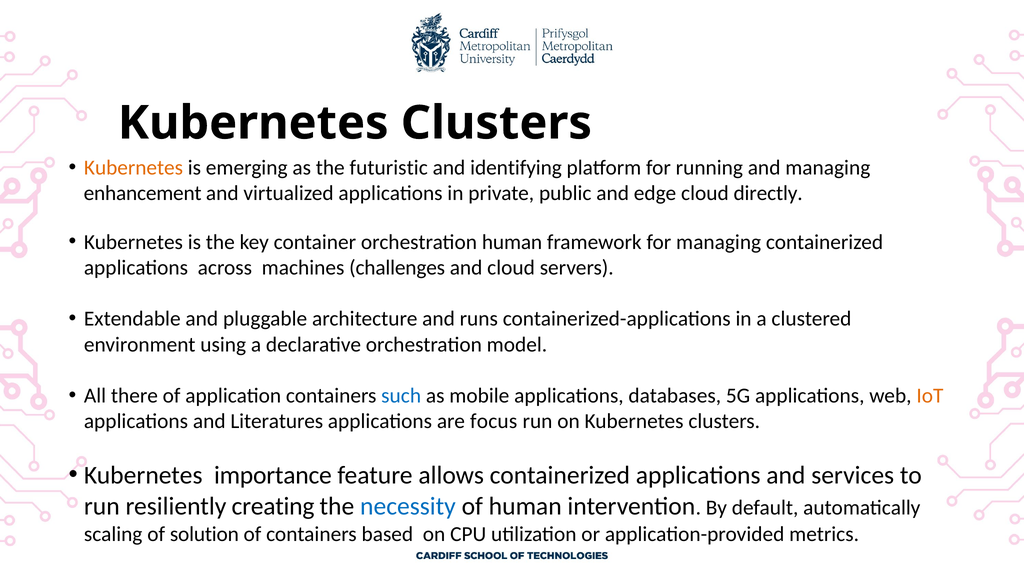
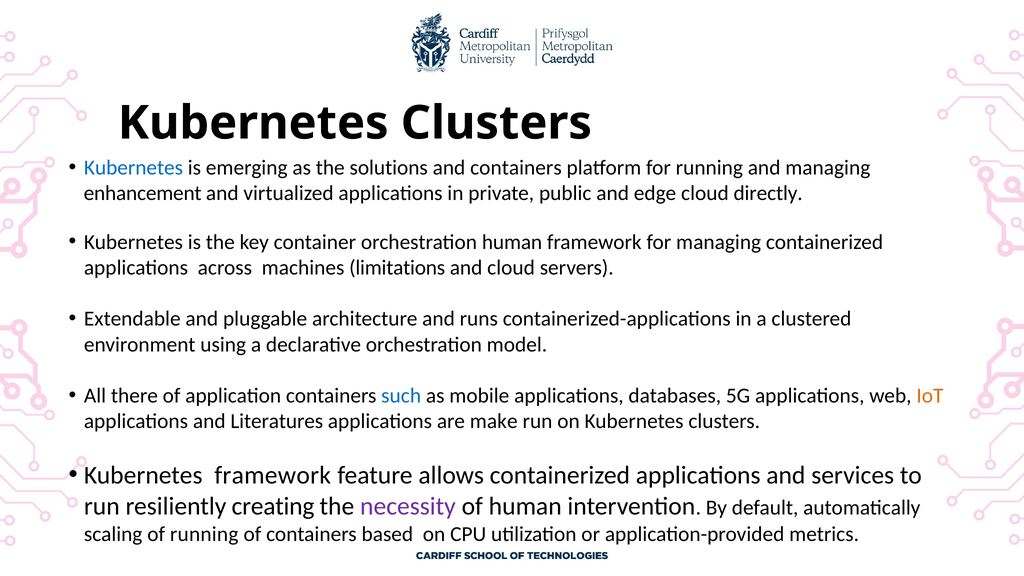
Kubernetes at (134, 168) colour: orange -> blue
futuristic: futuristic -> solutions
and identifying: identifying -> containers
challenges: challenges -> limitations
focus: focus -> make
Kubernetes importance: importance -> framework
necessity colour: blue -> purple
of solution: solution -> running
